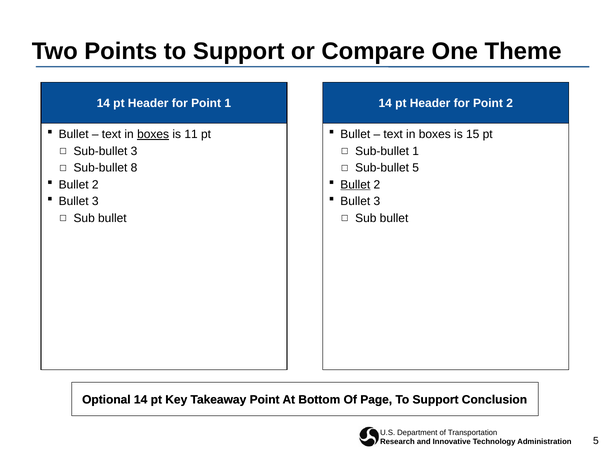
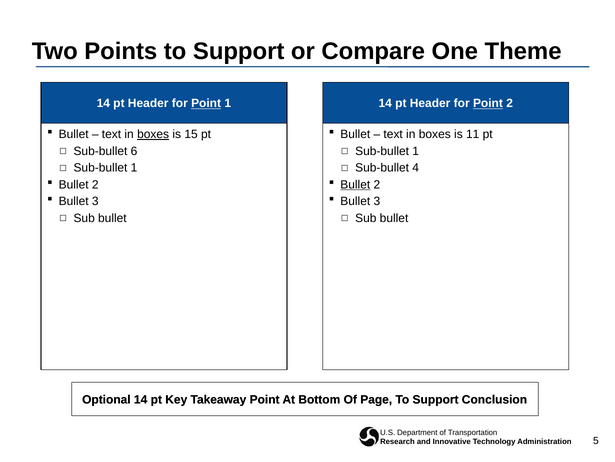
Point at (206, 103) underline: none -> present
Point at (488, 103) underline: none -> present
11: 11 -> 15
15: 15 -> 11
Sub-bullet 3: 3 -> 6
8 at (134, 168): 8 -> 1
Sub-bullet 5: 5 -> 4
